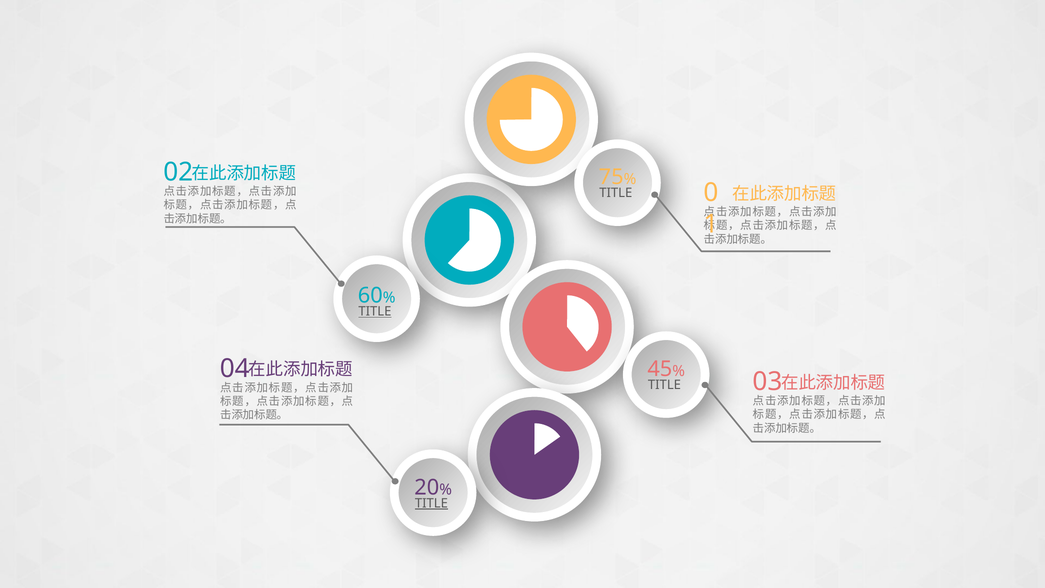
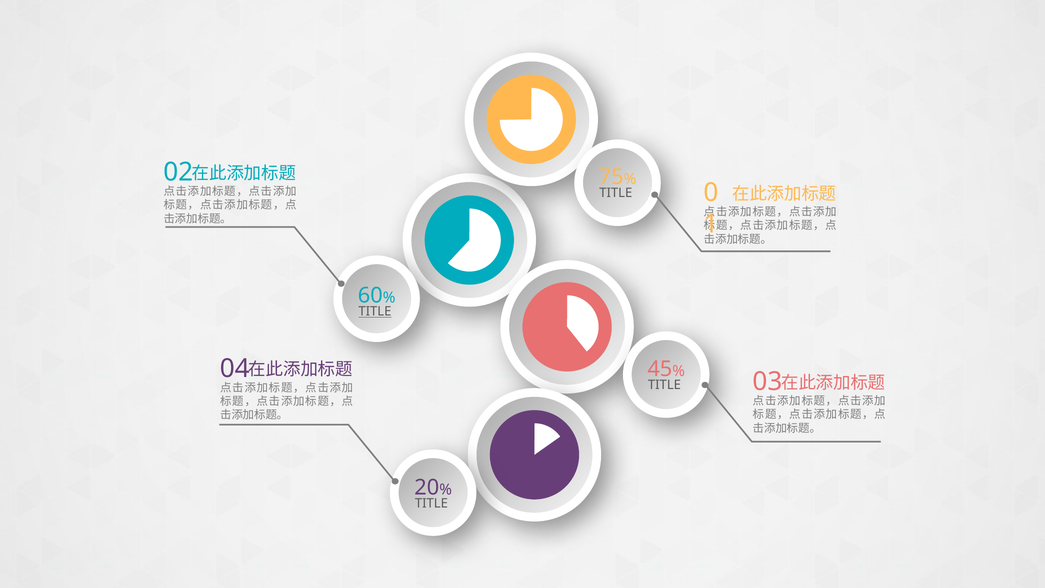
TITLE at (431, 503) underline: present -> none
